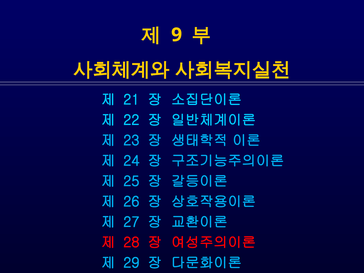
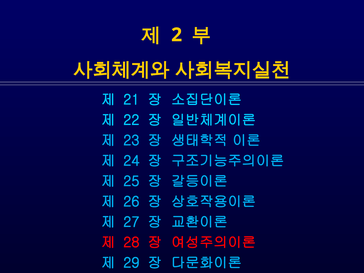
9: 9 -> 2
